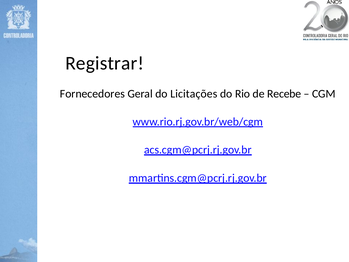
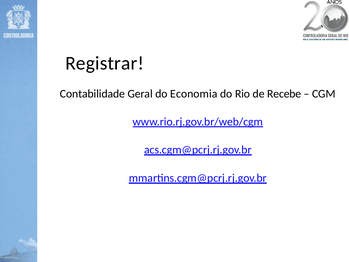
Fornecedores: Fornecedores -> Contabilidade
Licitações: Licitações -> Economia
